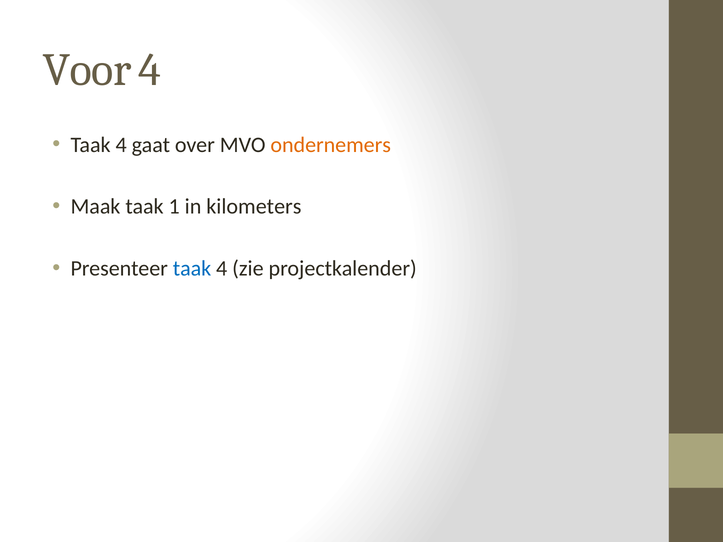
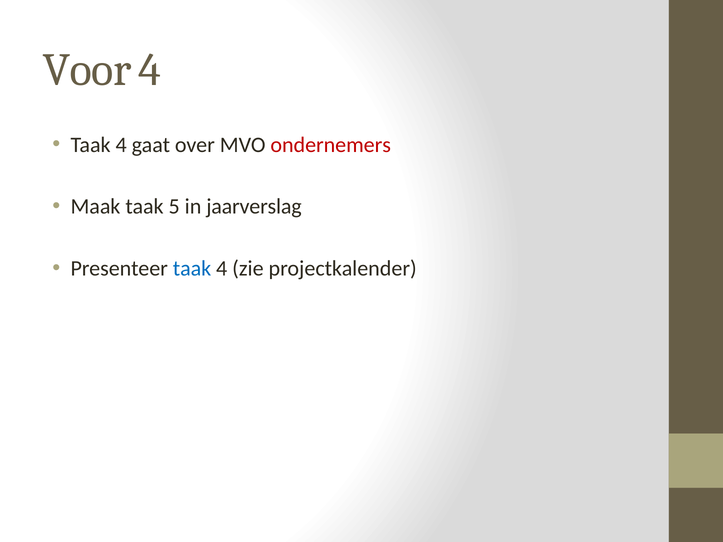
ondernemers colour: orange -> red
1: 1 -> 5
kilometers: kilometers -> jaarverslag
